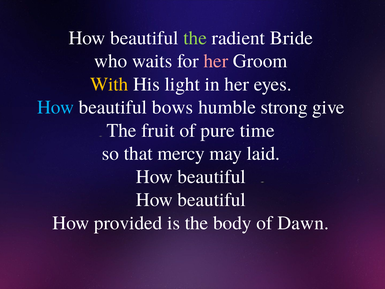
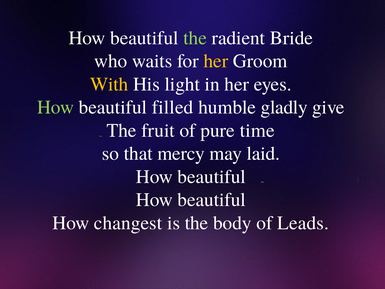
her at (216, 61) colour: pink -> yellow
How at (56, 107) colour: light blue -> light green
bows: bows -> filled
strong: strong -> gladly
provided: provided -> changest
Dawn: Dawn -> Leads
